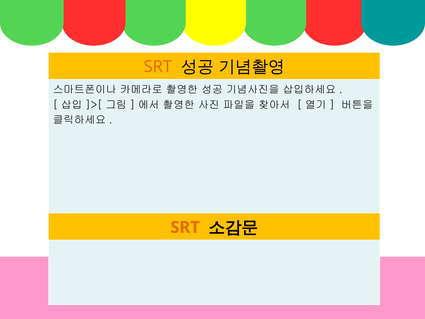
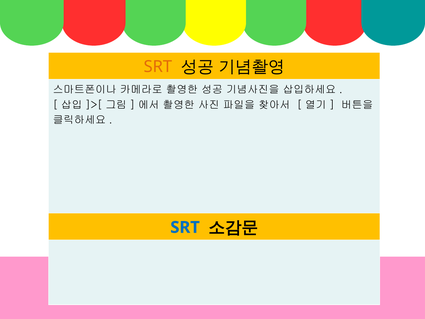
SRT at (185, 227) colour: orange -> blue
